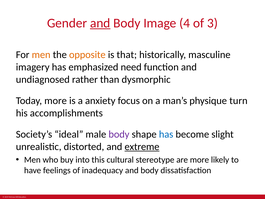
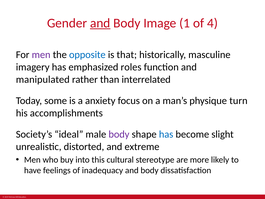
4: 4 -> 1
3: 3 -> 4
men at (41, 55) colour: orange -> purple
opposite colour: orange -> blue
need: need -> roles
undiagnosed: undiagnosed -> manipulated
dysmorphic: dysmorphic -> interrelated
Today more: more -> some
extreme underline: present -> none
